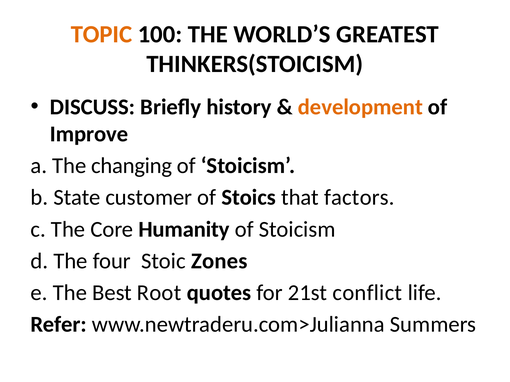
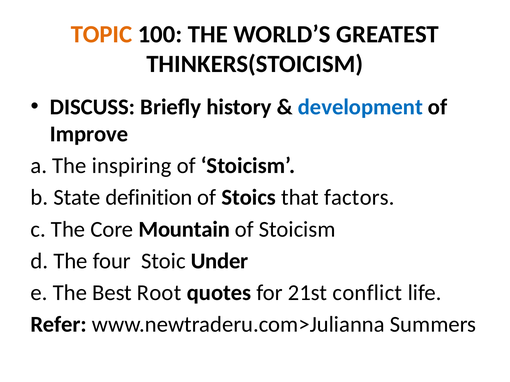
development colour: orange -> blue
changing: changing -> inspiring
customer: customer -> definition
Humanity: Humanity -> Mountain
Zones: Zones -> Under
